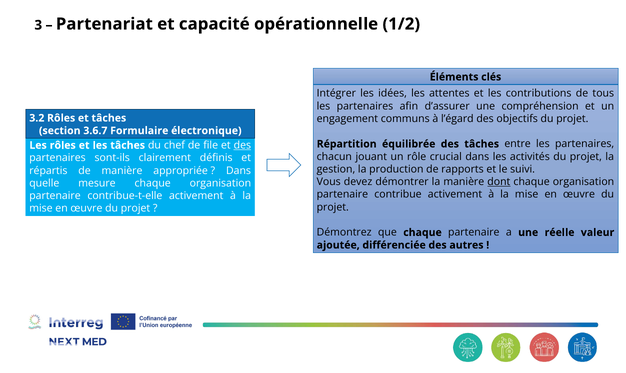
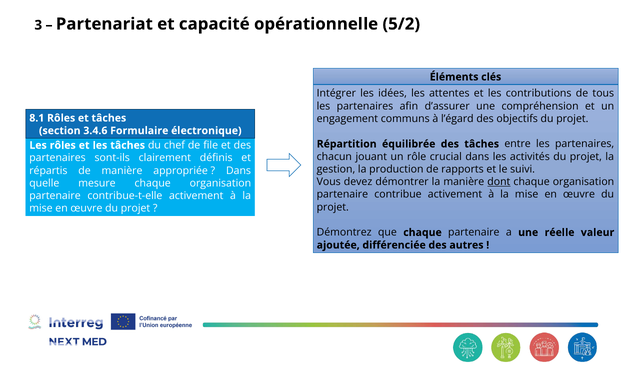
1/2: 1/2 -> 5/2
3.2: 3.2 -> 8.1
3.6.7: 3.6.7 -> 3.4.6
des at (242, 145) underline: present -> none
